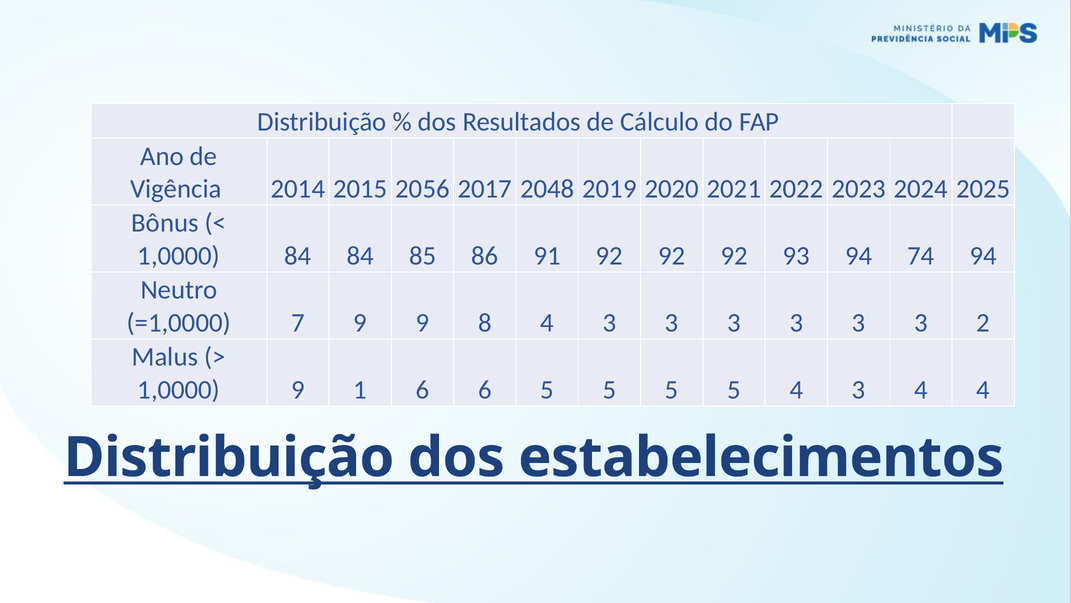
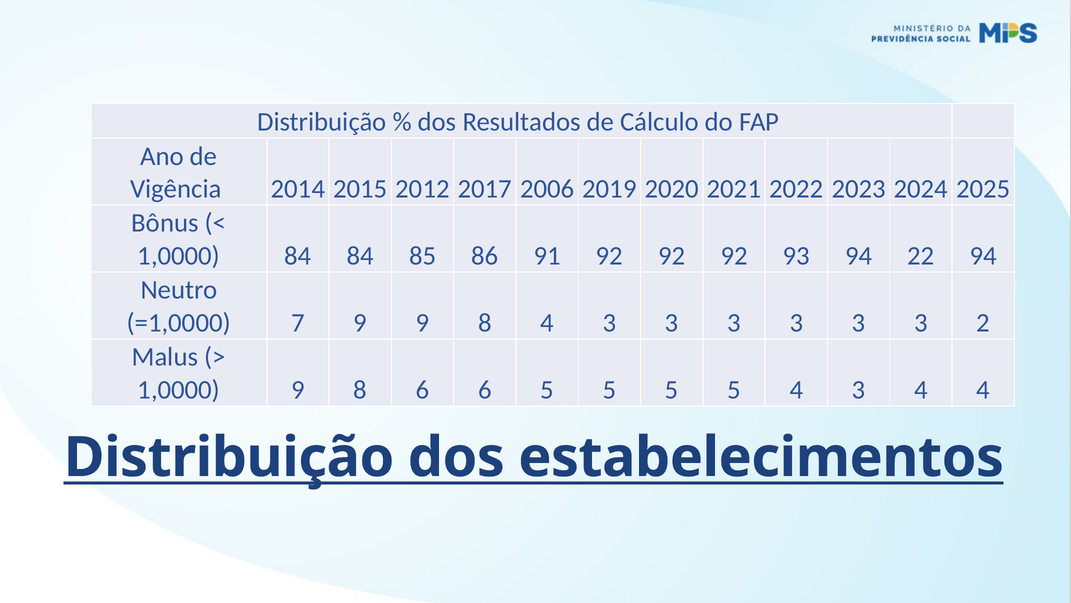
2056: 2056 -> 2012
2048: 2048 -> 2006
74: 74 -> 22
1,0000 9 1: 1 -> 8
